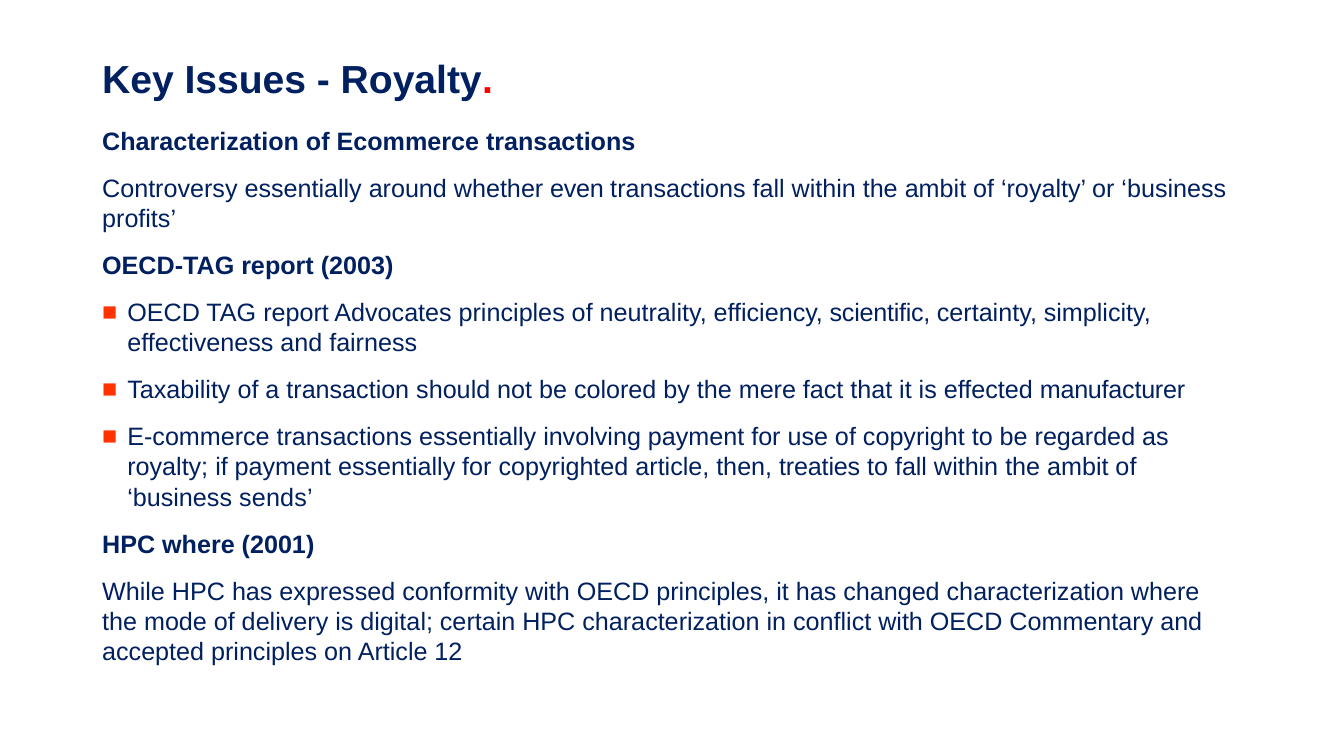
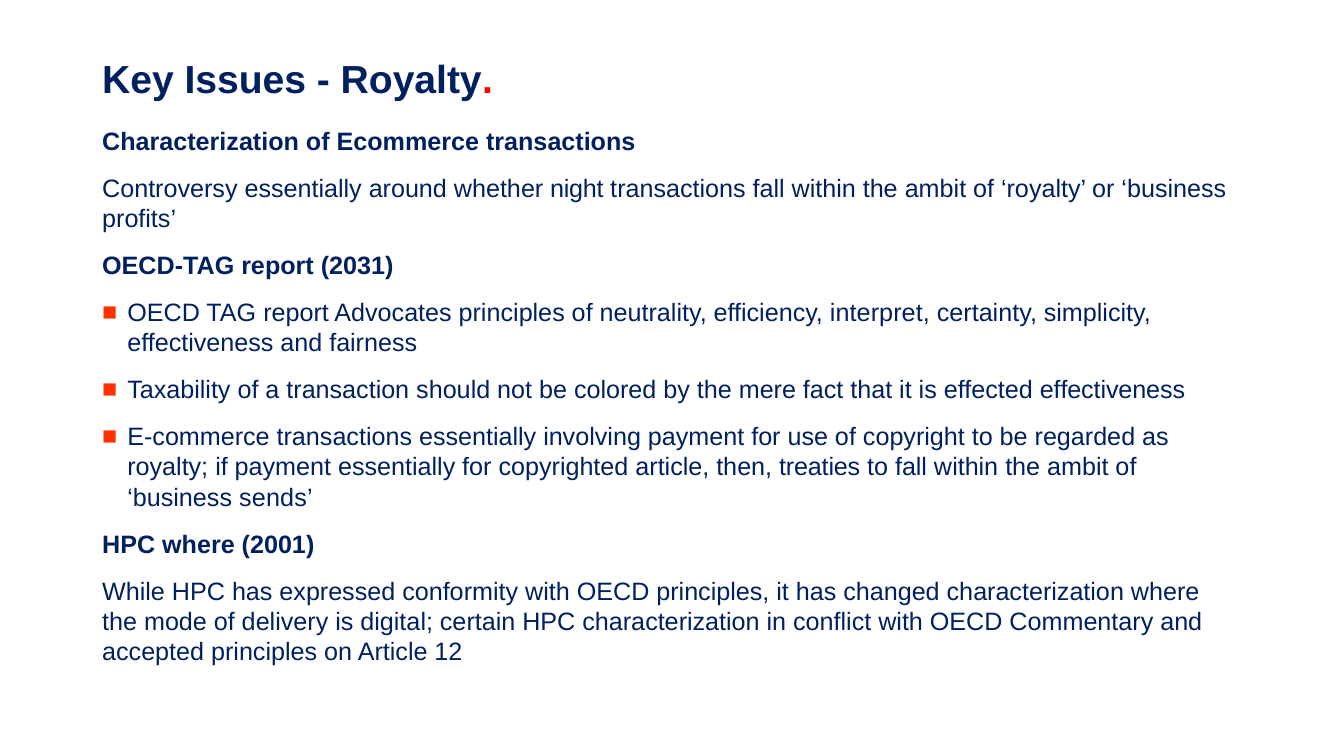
even: even -> night
2003: 2003 -> 2031
scientific: scientific -> interpret
effected manufacturer: manufacturer -> effectiveness
